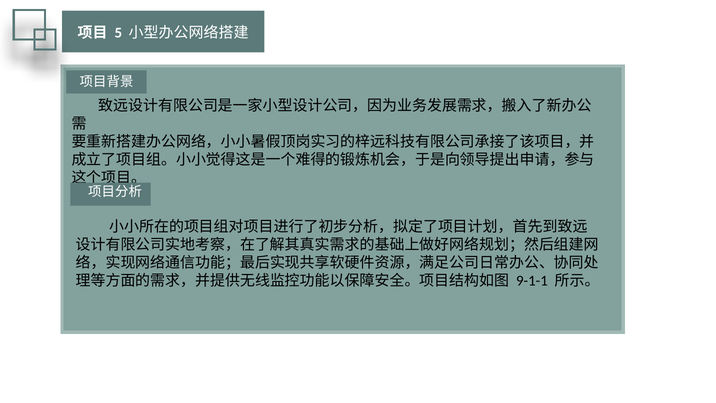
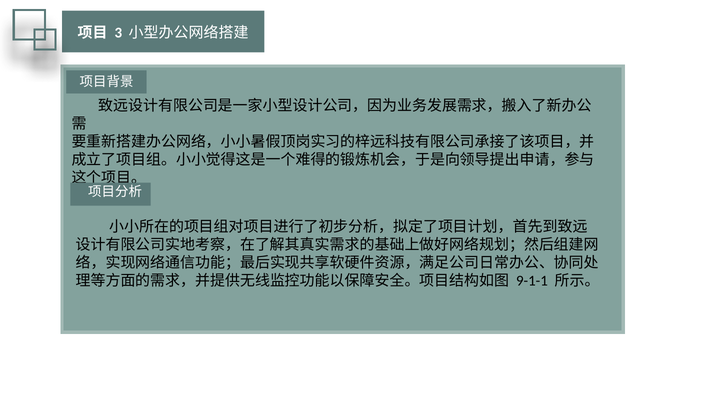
5: 5 -> 3
